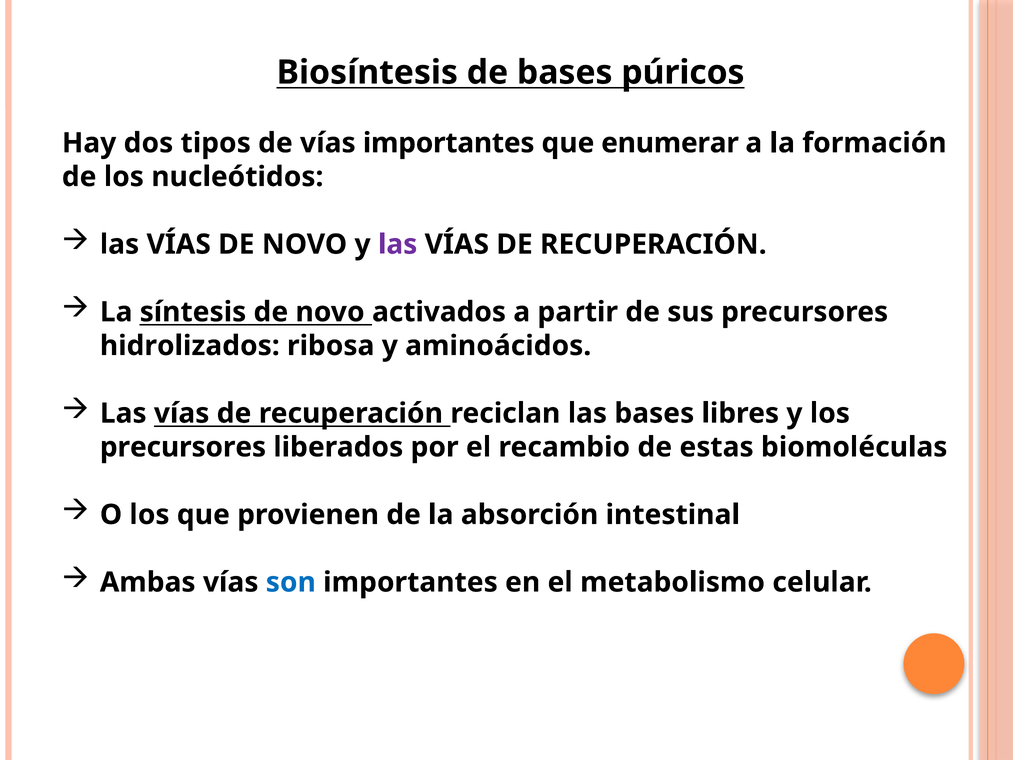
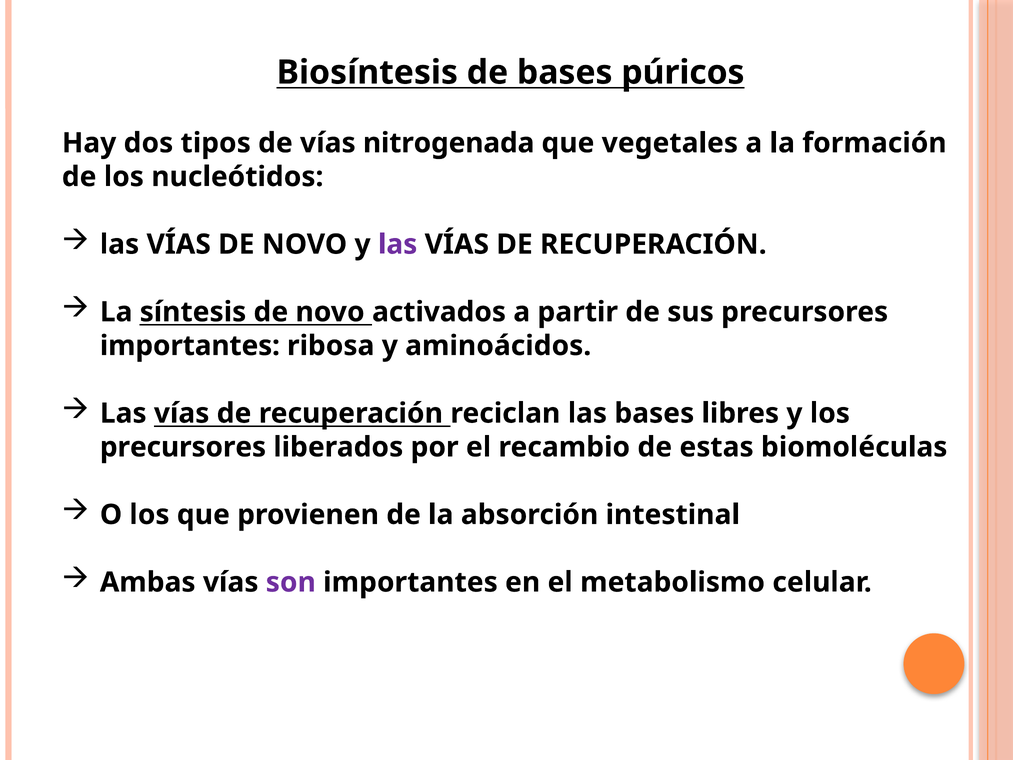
vías importantes: importantes -> nitrogenada
enumerar: enumerar -> vegetales
hidrolizados at (190, 346): hidrolizados -> importantes
son colour: blue -> purple
